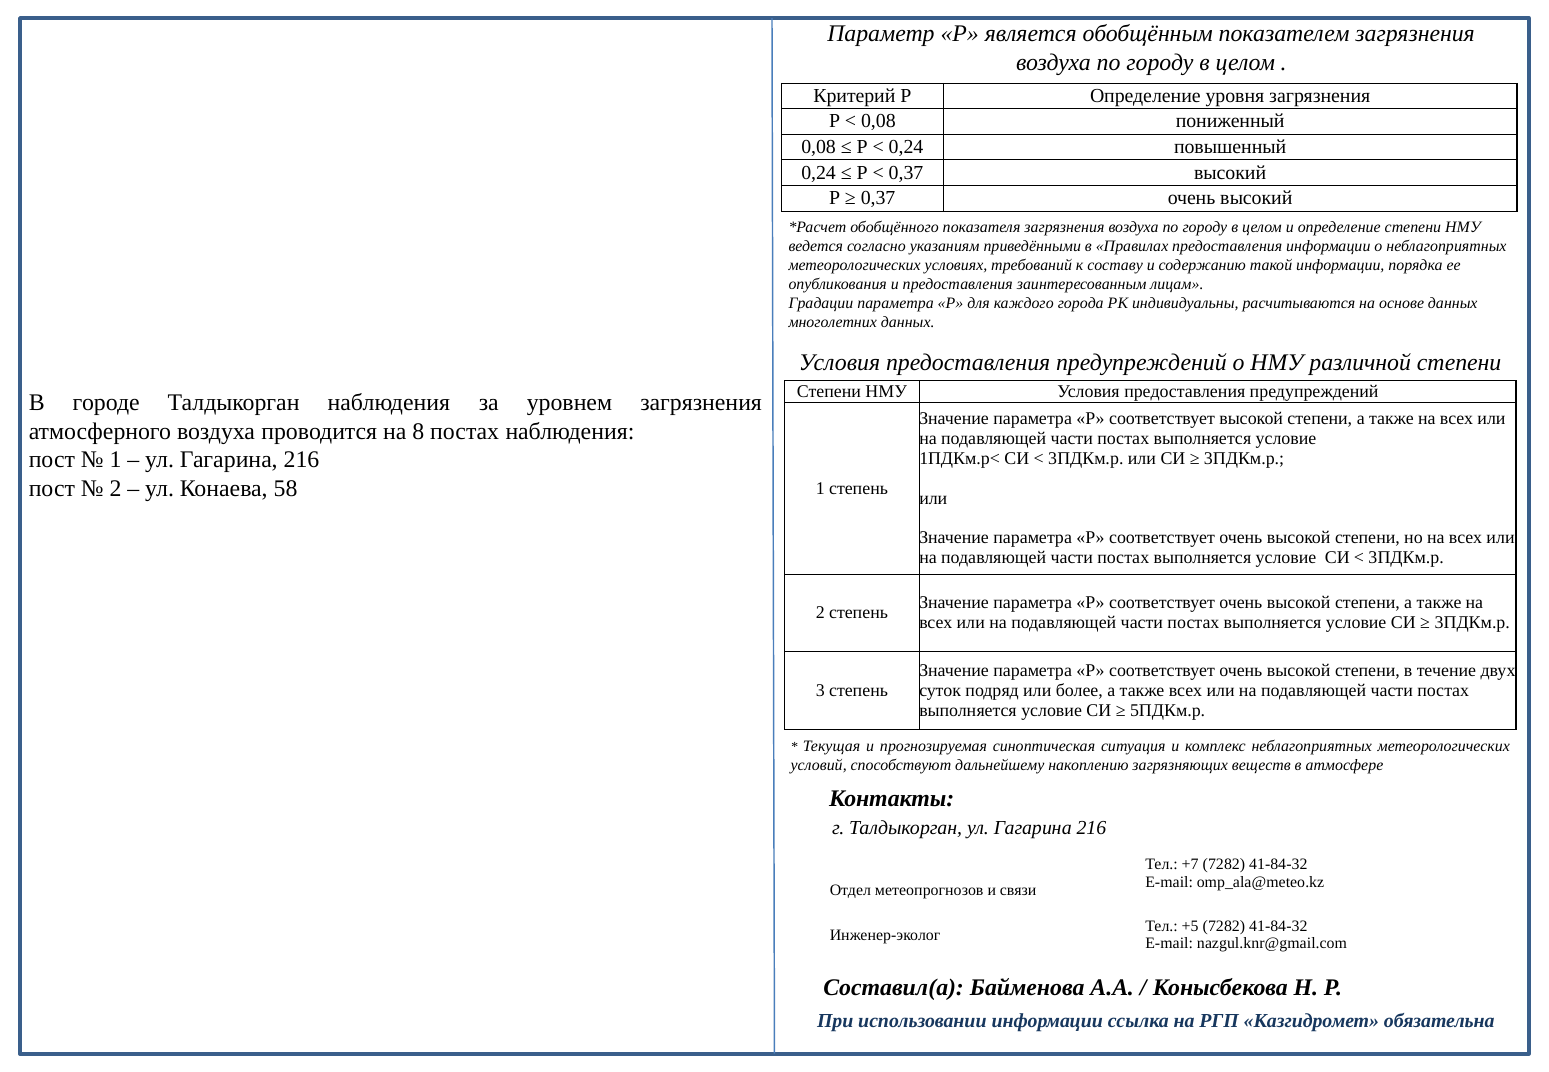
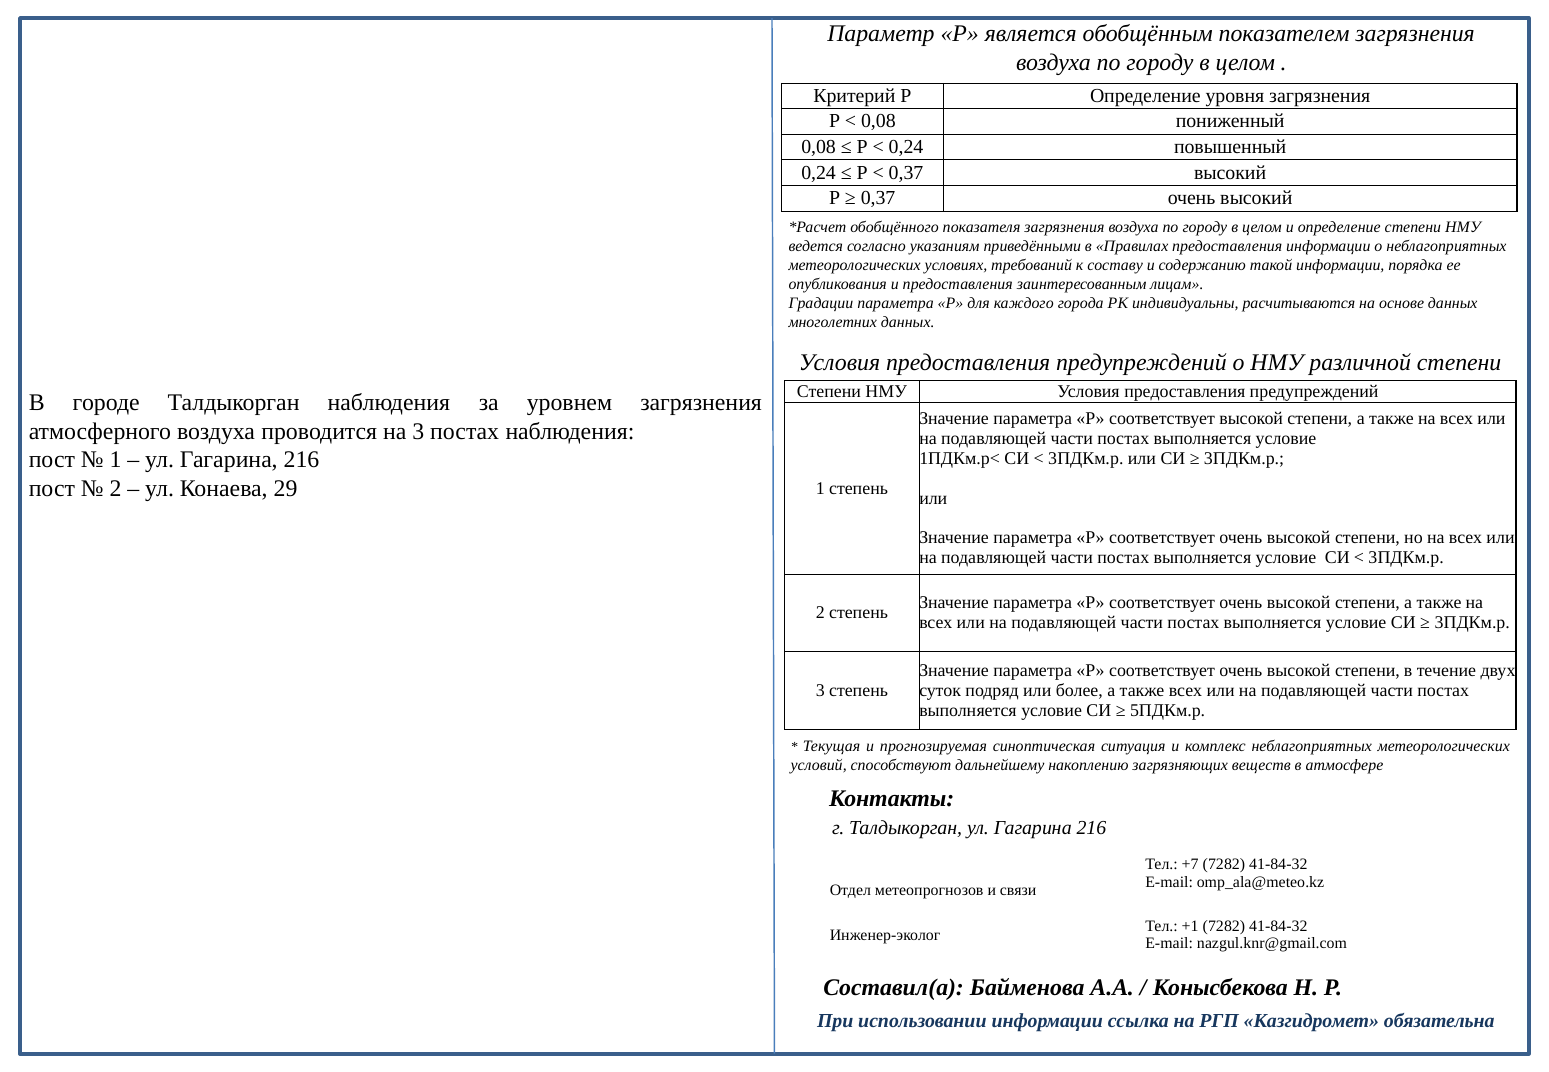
на 8: 8 -> 3
58: 58 -> 29
+5: +5 -> +1
